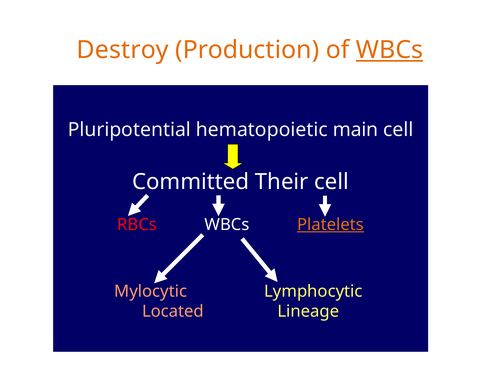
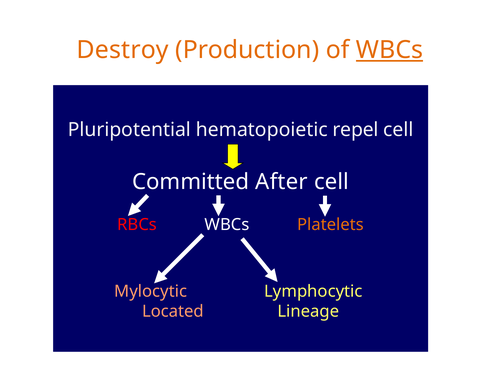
main: main -> repel
Their: Their -> After
Platelets underline: present -> none
